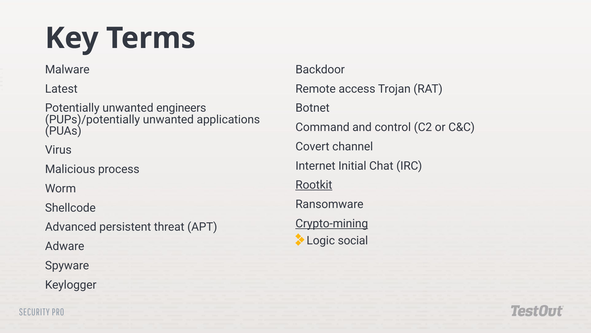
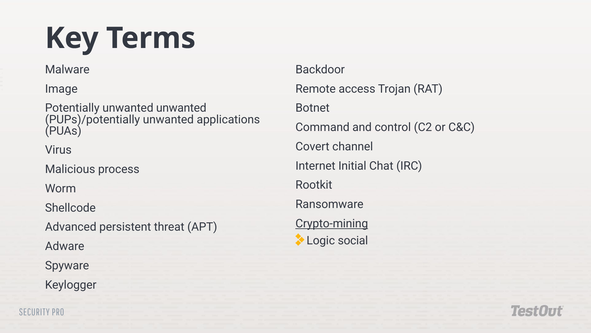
Latest: Latest -> Image
unwanted engineers: engineers -> unwanted
Rootkit underline: present -> none
